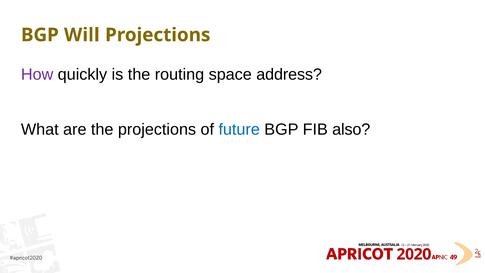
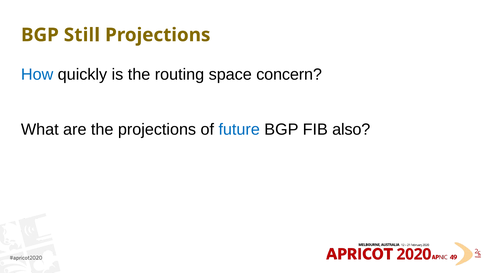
Will: Will -> Still
How colour: purple -> blue
address: address -> concern
